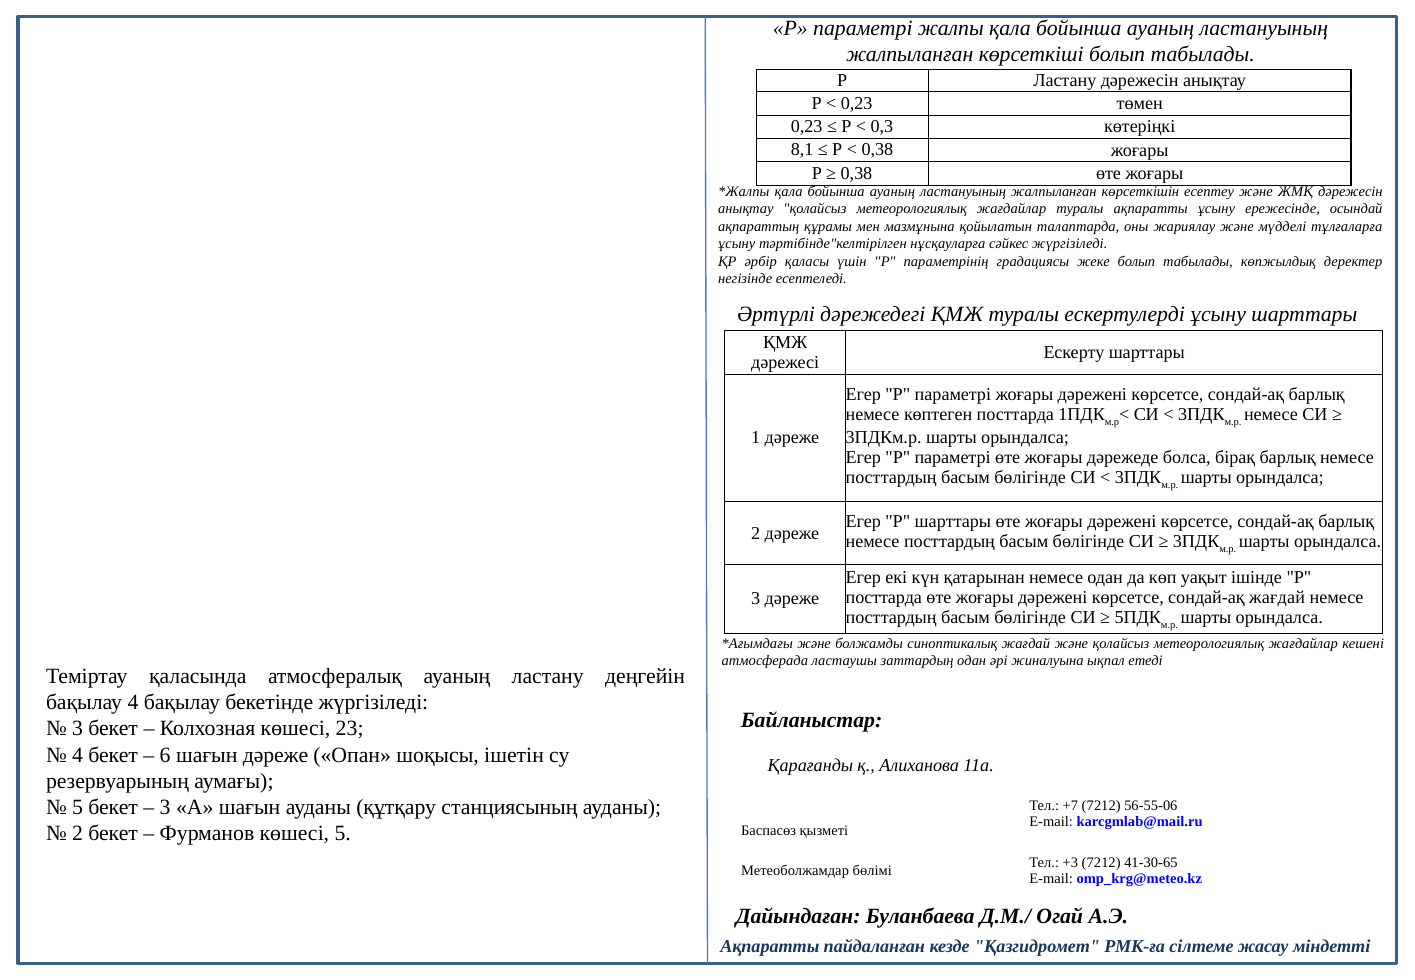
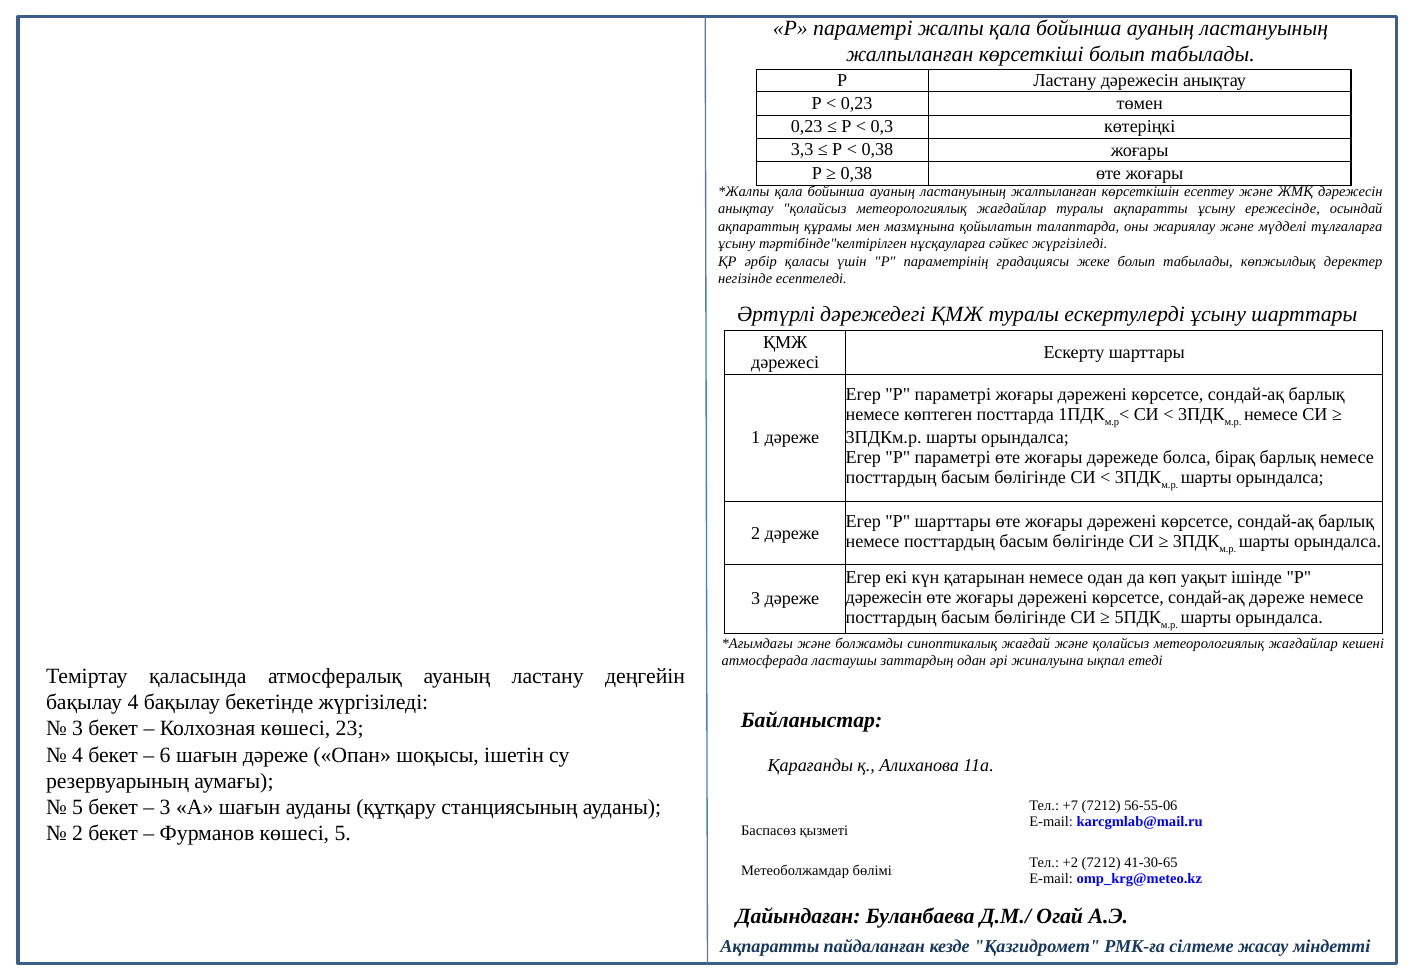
8,1: 8,1 -> 3,3
посттарда at (884, 597): посттарда -> дәрежесін
сондай-ақ жағдай: жағдай -> дәреже
+3: +3 -> +2
